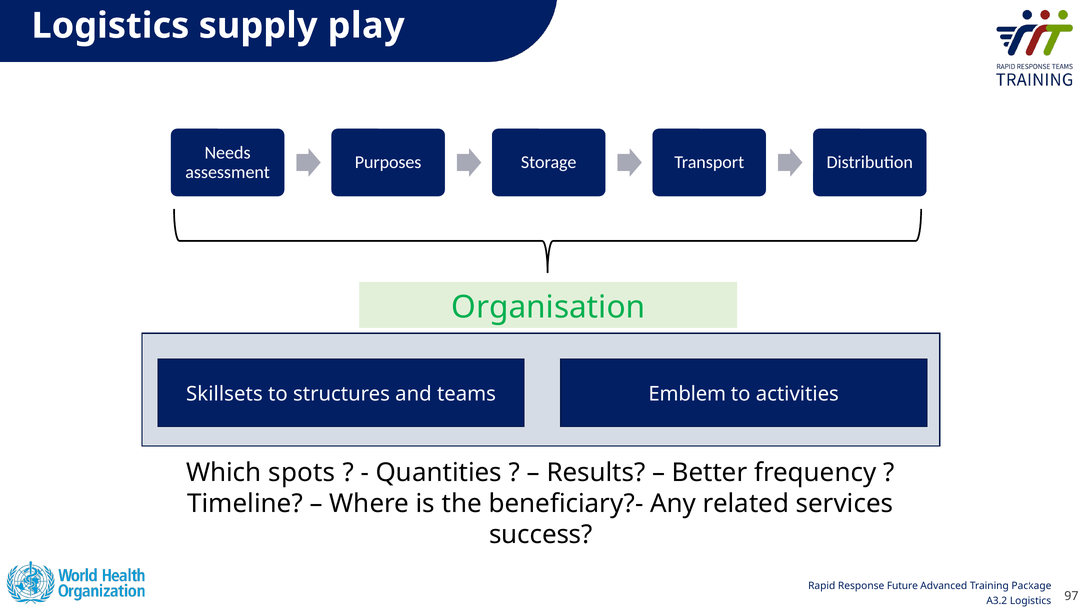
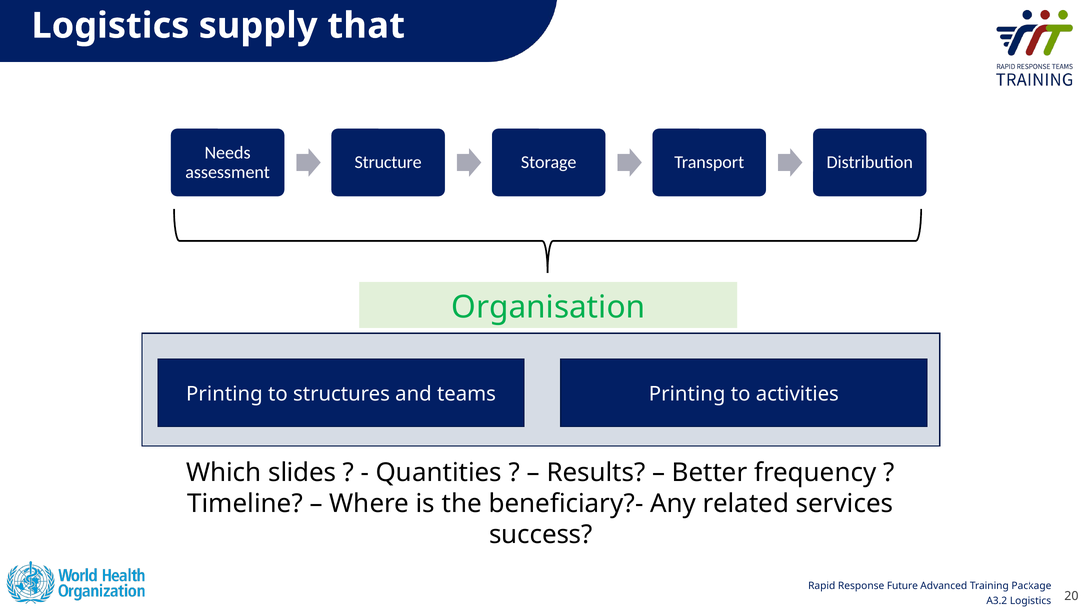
play: play -> that
Purposes: Purposes -> Structure
Skillsets at (224, 394): Skillsets -> Printing
teams Emblem: Emblem -> Printing
spots: spots -> slides
97: 97 -> 20
